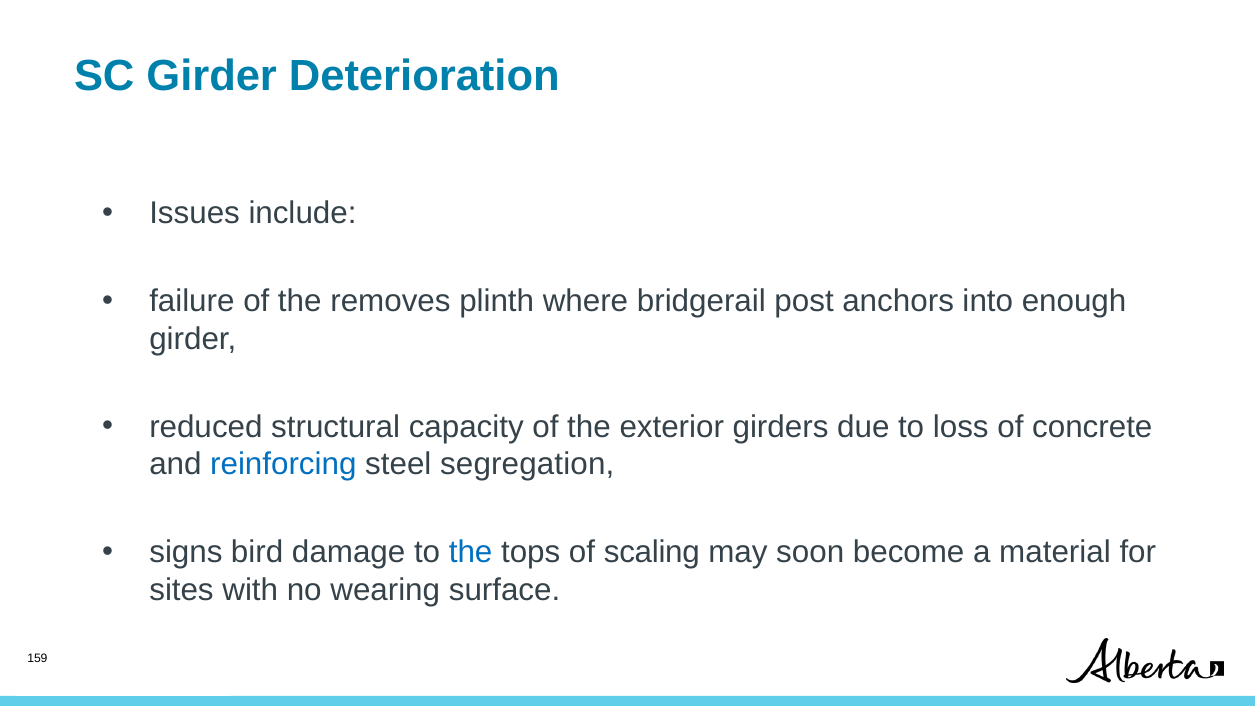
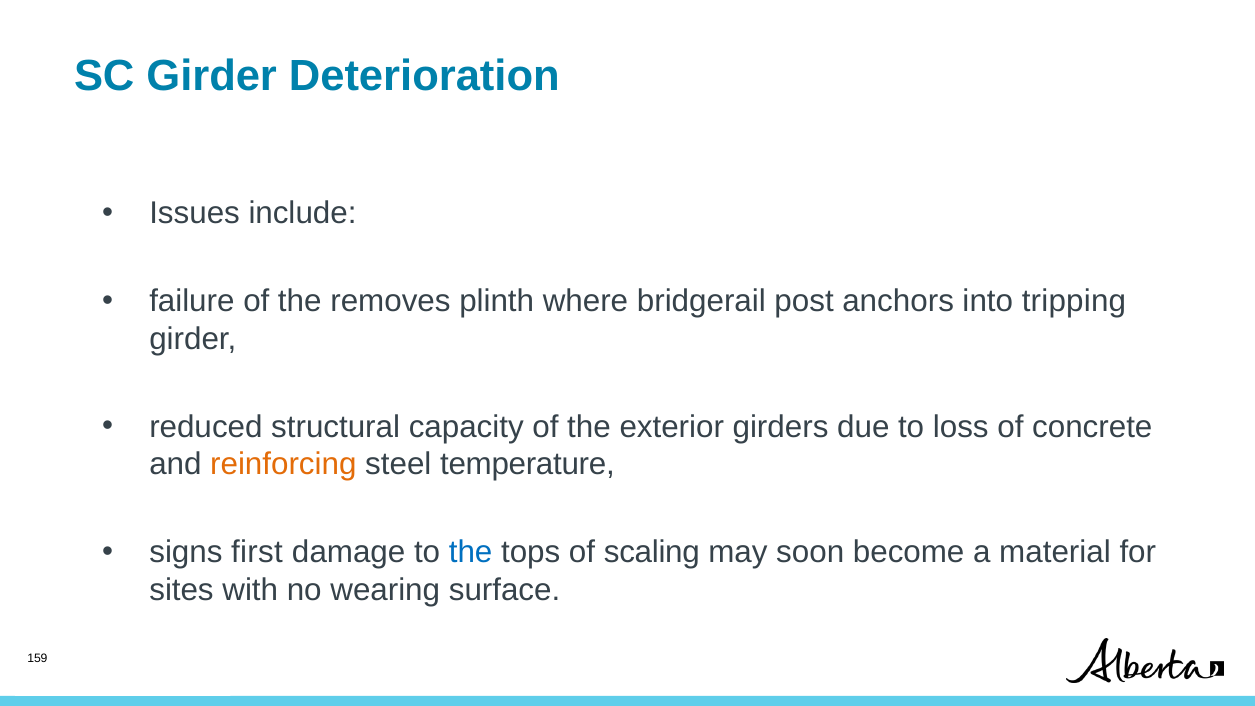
enough: enough -> tripping
reinforcing colour: blue -> orange
segregation: segregation -> temperature
bird: bird -> first
